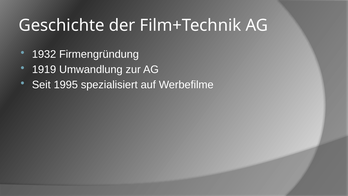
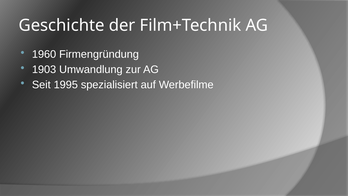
1932: 1932 -> 1960
1919: 1919 -> 1903
